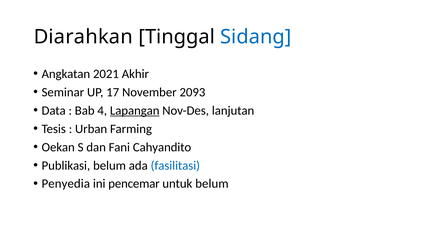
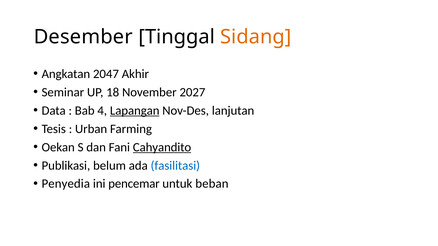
Diarahkan: Diarahkan -> Desember
Sidang colour: blue -> orange
2021: 2021 -> 2047
17: 17 -> 18
2093: 2093 -> 2027
Cahyandito underline: none -> present
untuk belum: belum -> beban
